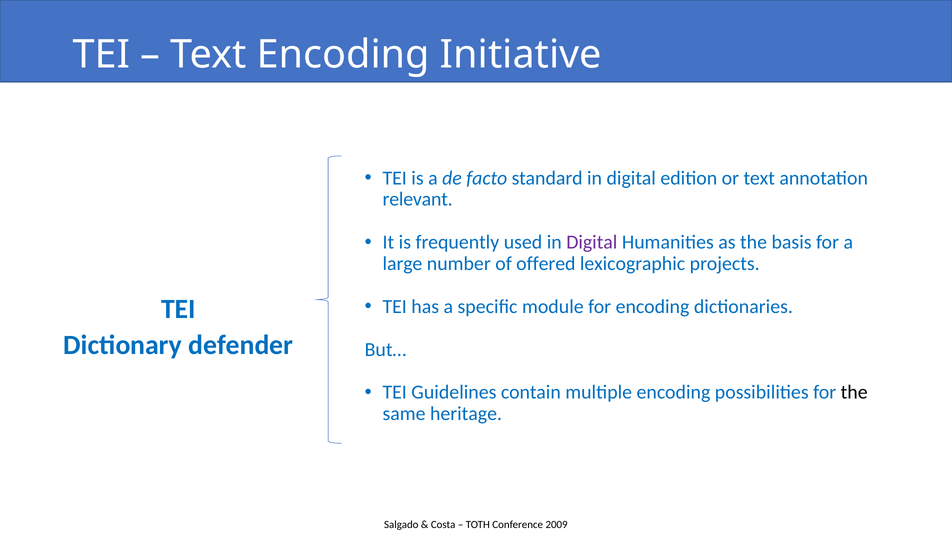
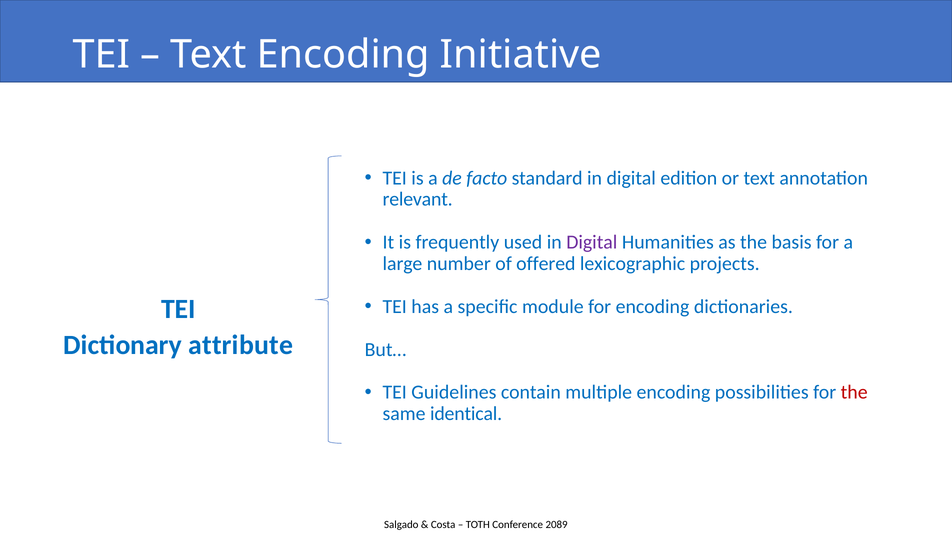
defender: defender -> attribute
the at (854, 392) colour: black -> red
heritage: heritage -> identical
2009: 2009 -> 2089
